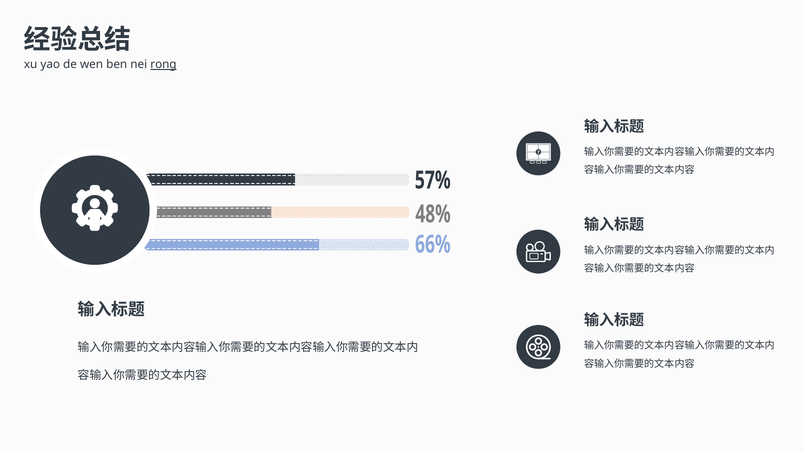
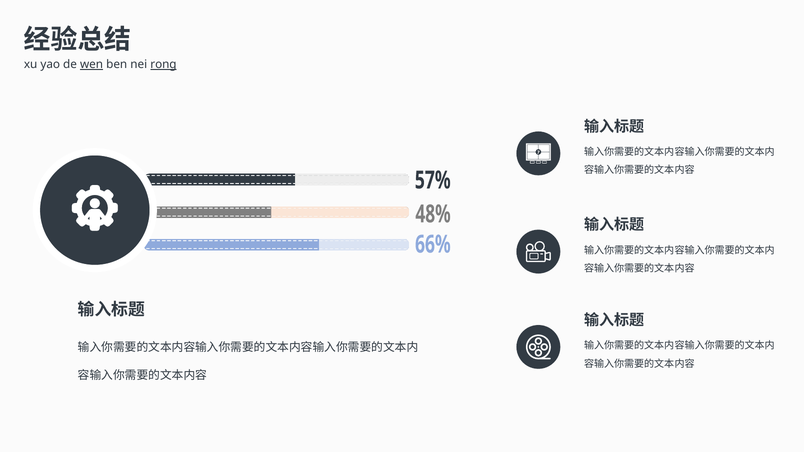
wen underline: none -> present
